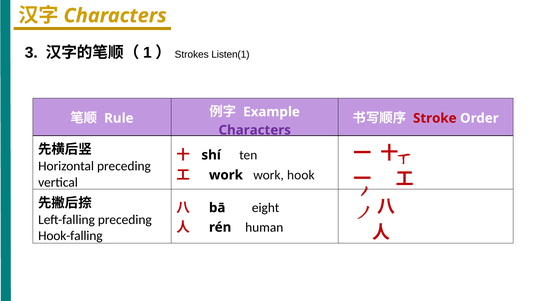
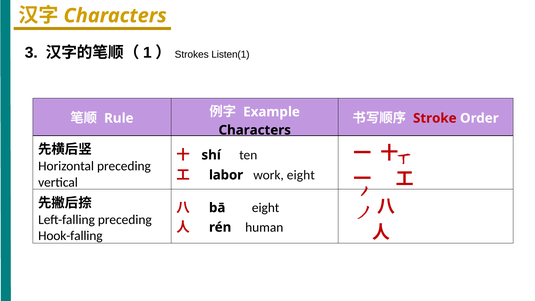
Characters at (255, 130) colour: purple -> black
work at (226, 175): work -> labor
work hook: hook -> eight
